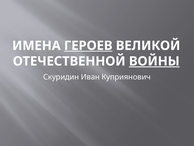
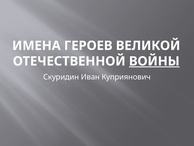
ГЕРОЕВ underline: present -> none
